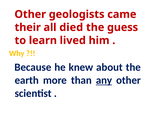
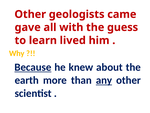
their: their -> gave
died: died -> with
Because underline: none -> present
